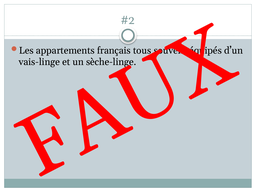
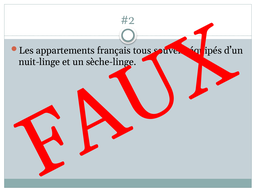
vais-linge: vais-linge -> nuit-linge
